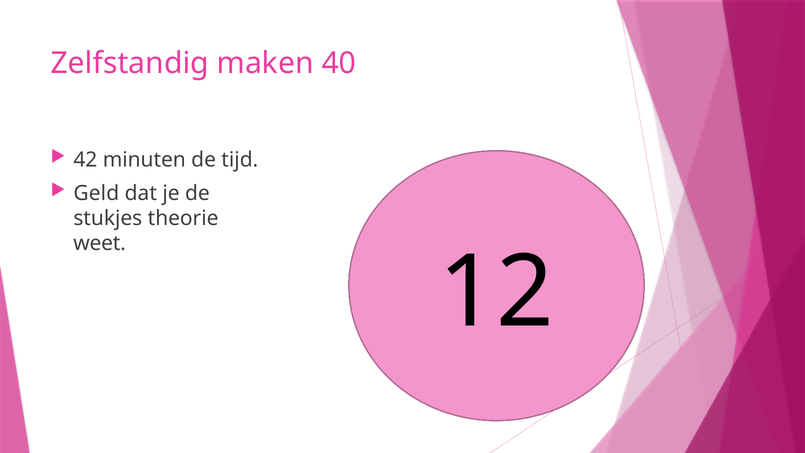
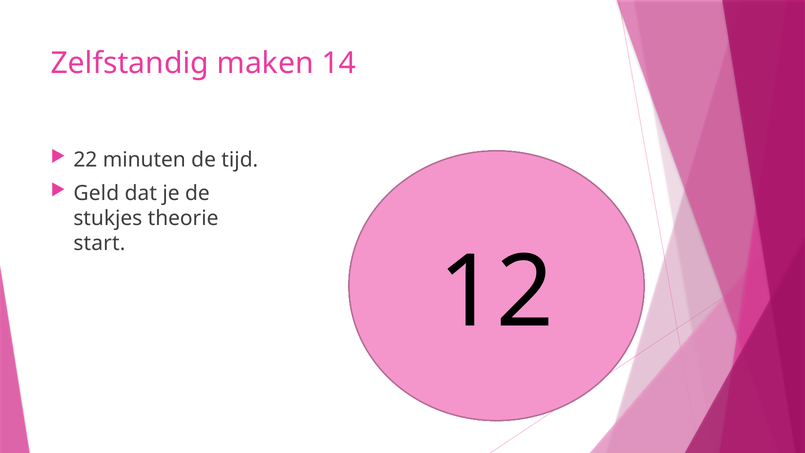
40: 40 -> 14
42: 42 -> 22
weet: weet -> start
